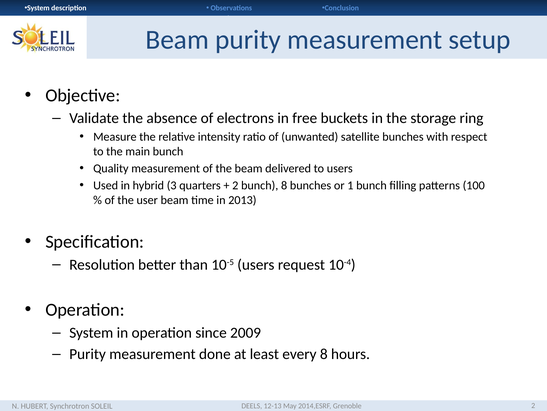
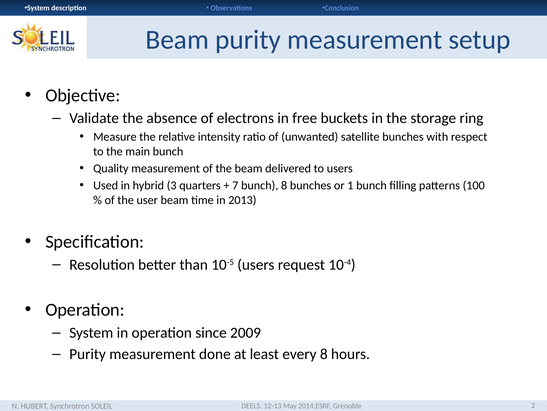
2 at (235, 185): 2 -> 7
